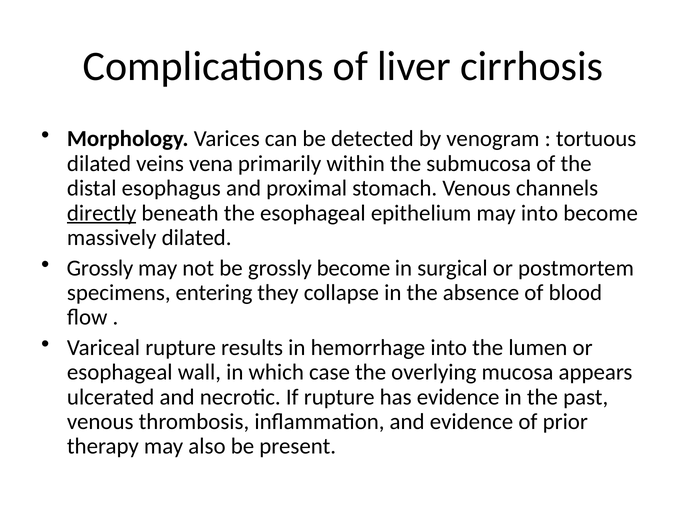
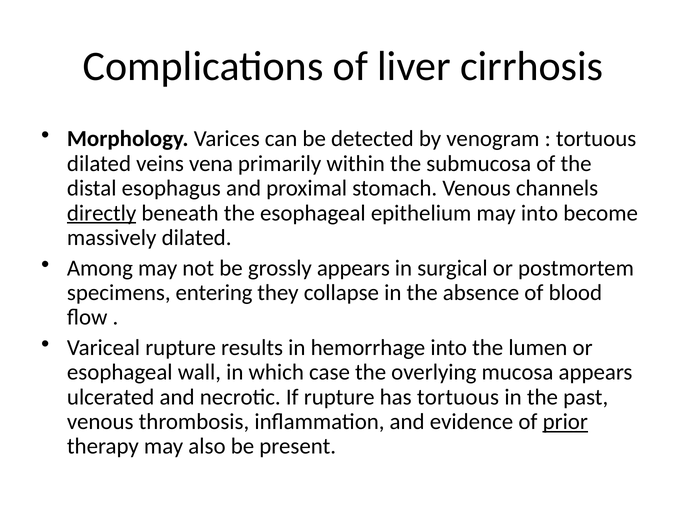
Grossly at (100, 268): Grossly -> Among
grossly become: become -> appears
has evidence: evidence -> tortuous
prior underline: none -> present
